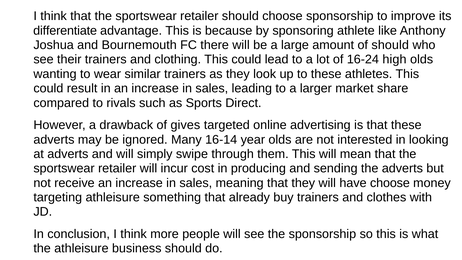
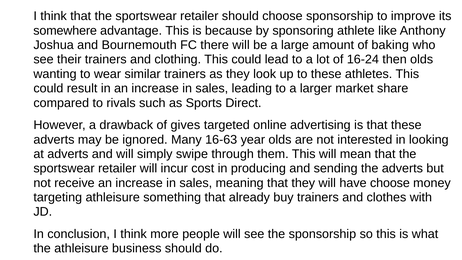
differentiate: differentiate -> somewhere
of should: should -> baking
high: high -> then
16-14: 16-14 -> 16-63
